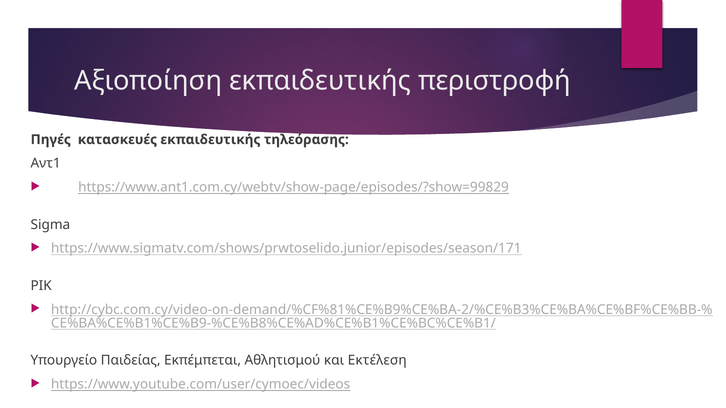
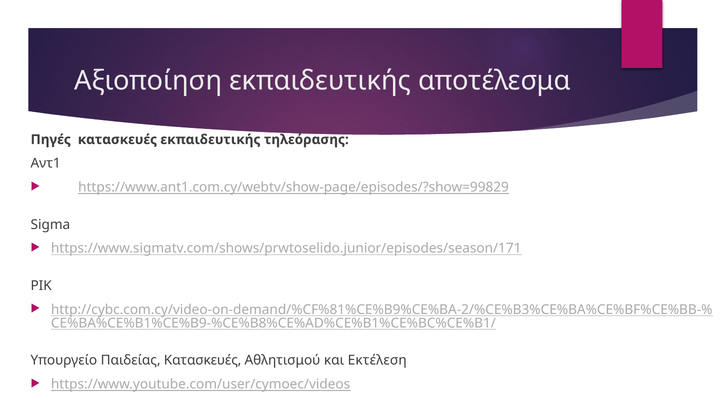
περιστροφή: περιστροφή -> αποτέλεσμα
Παιδείας Εκπέμπεται: Εκπέμπεται -> Κατασκευές
